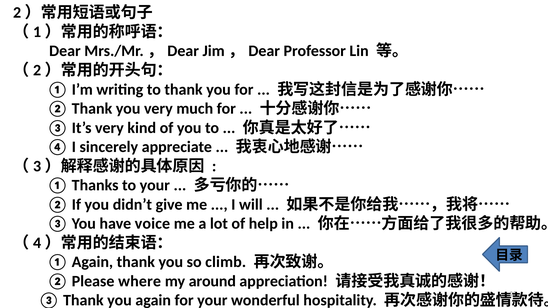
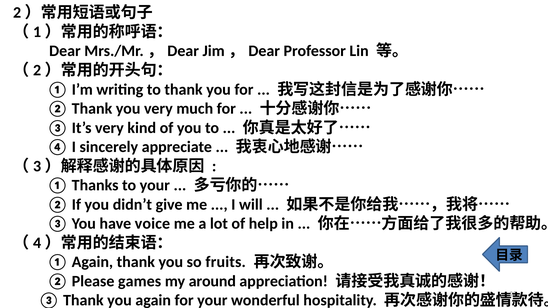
climb: climb -> fruits
where: where -> games
